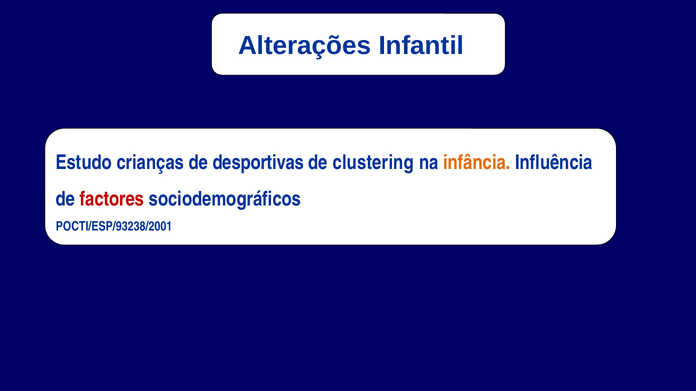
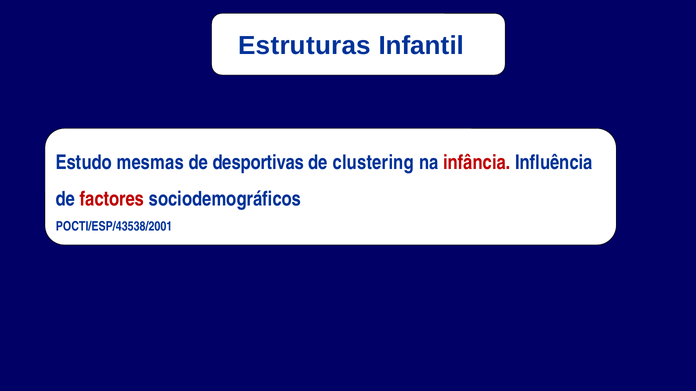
Alterações: Alterações -> Estruturas
crianças: crianças -> mesmas
infância colour: orange -> red
POCTI/ESP/93238/2001: POCTI/ESP/93238/2001 -> POCTI/ESP/43538/2001
